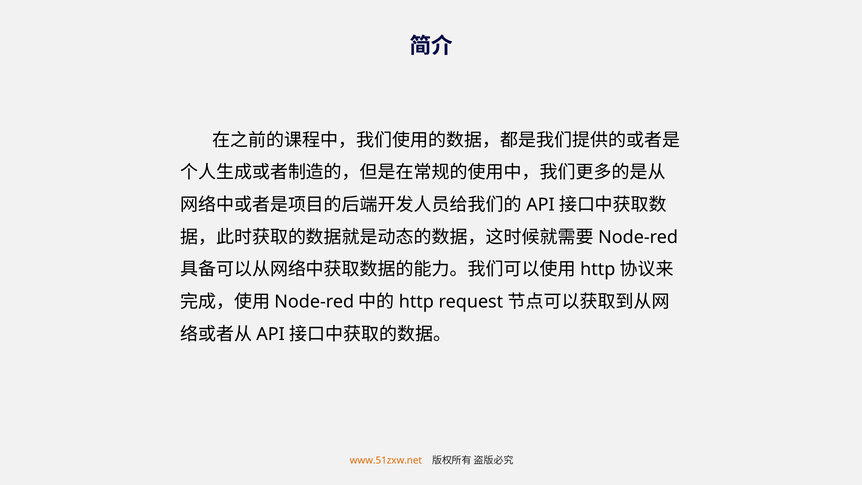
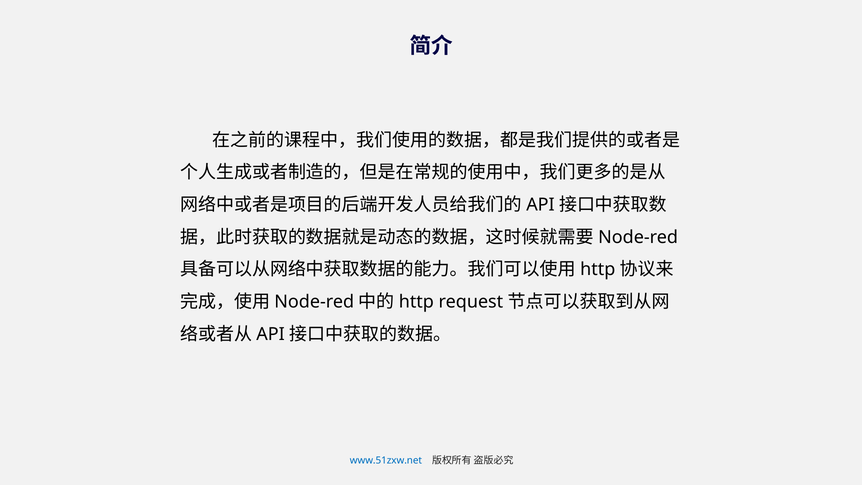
www.51zxw.net colour: orange -> blue
